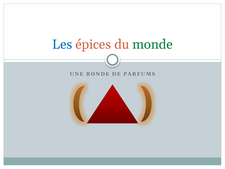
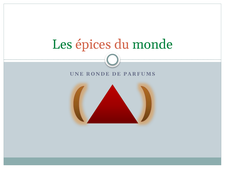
Les colour: blue -> green
